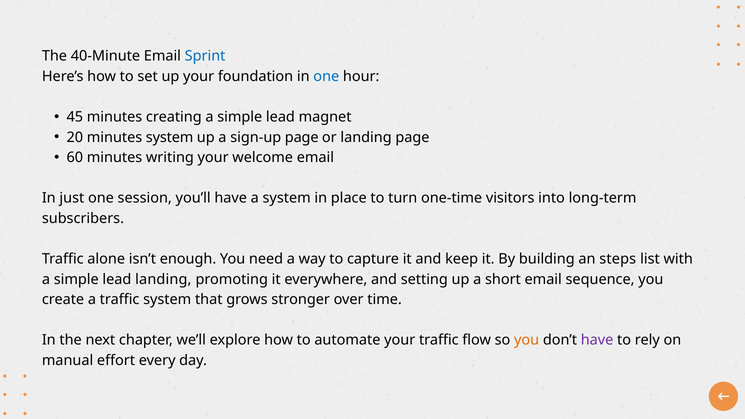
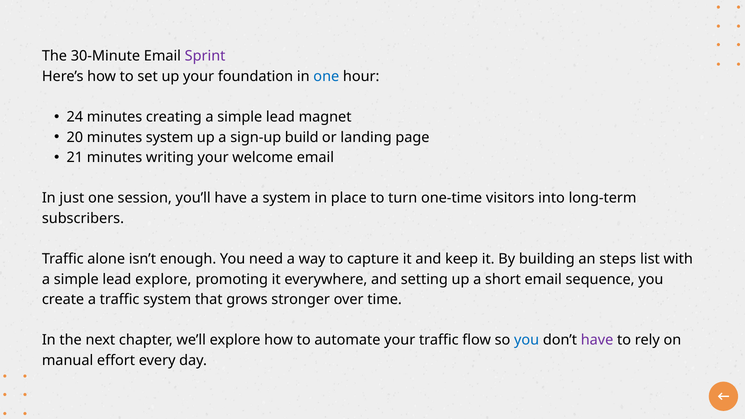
40-Minute: 40-Minute -> 30-Minute
Sprint colour: blue -> purple
45: 45 -> 24
sign-up page: page -> build
60: 60 -> 21
lead landing: landing -> explore
you at (527, 340) colour: orange -> blue
